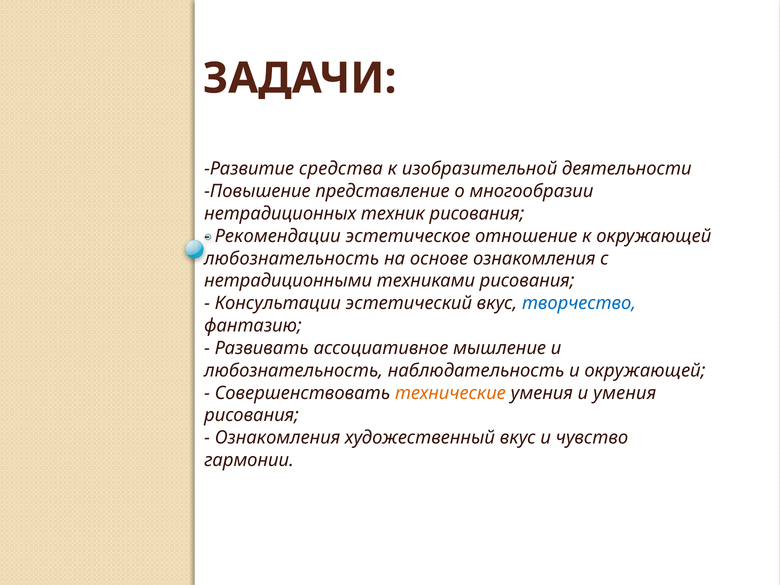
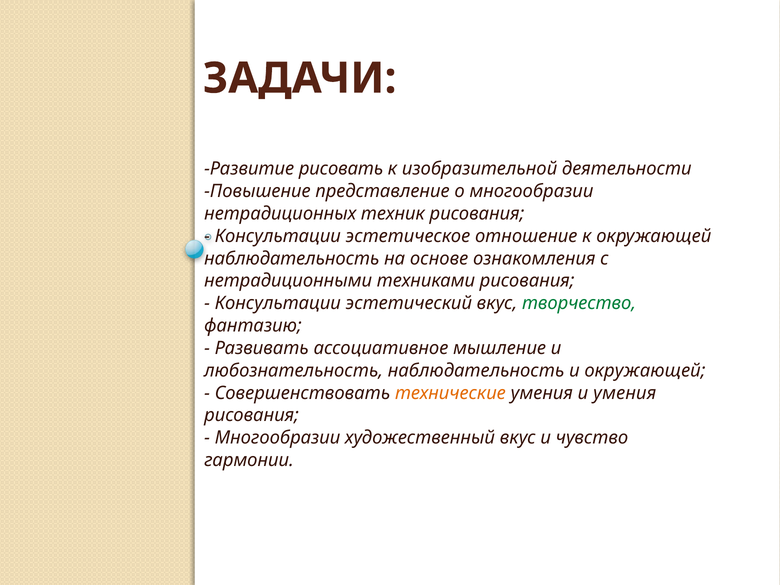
средства: средства -> рисовать
Рекомендации at (278, 236): Рекомендации -> Консультации
любознательность at (292, 258): любознательность -> наблюдательность
творчество colour: blue -> green
Ознакомления at (277, 438): Ознакомления -> Многообразии
